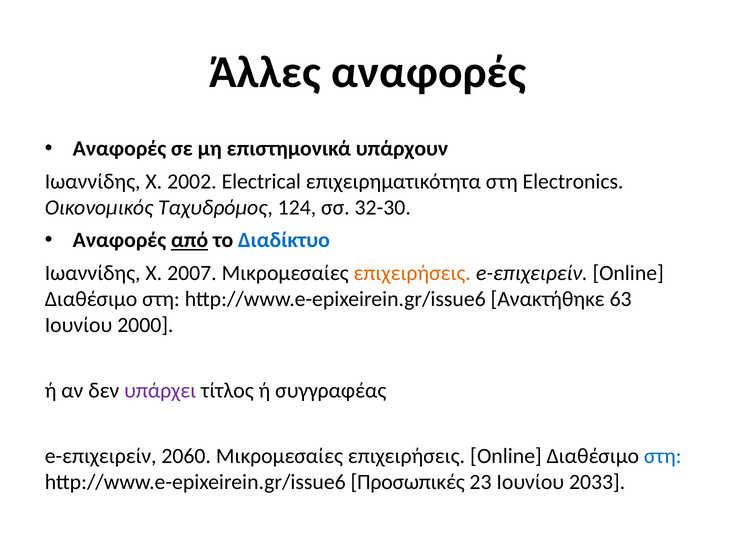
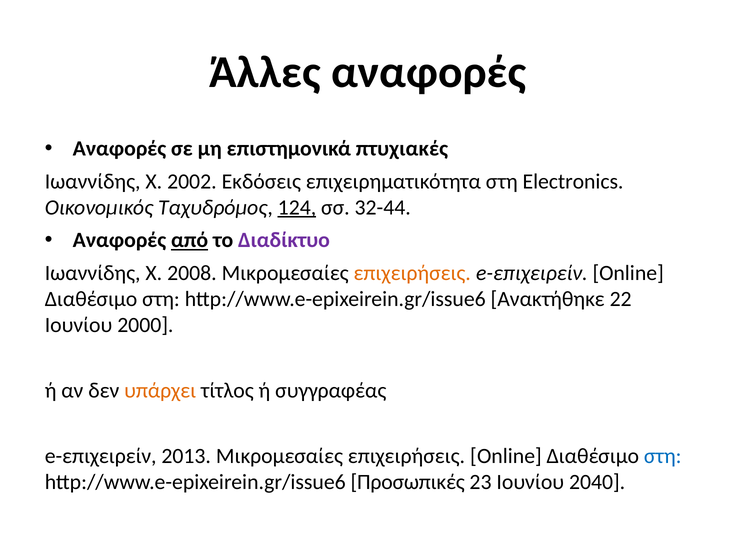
υπάρχουν: υπάρχουν -> πτυχιακές
Electrical: Electrical -> Εκδόσεις
124 underline: none -> present
32-30: 32-30 -> 32-44
Διαδίκτυο colour: blue -> purple
2007: 2007 -> 2008
63: 63 -> 22
υπάρχει colour: purple -> orange
2060: 2060 -> 2013
2033: 2033 -> 2040
